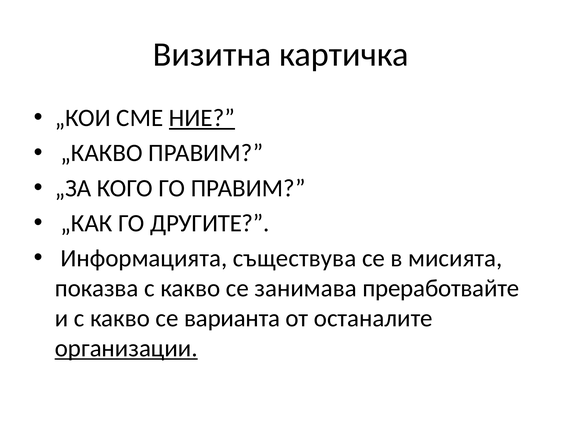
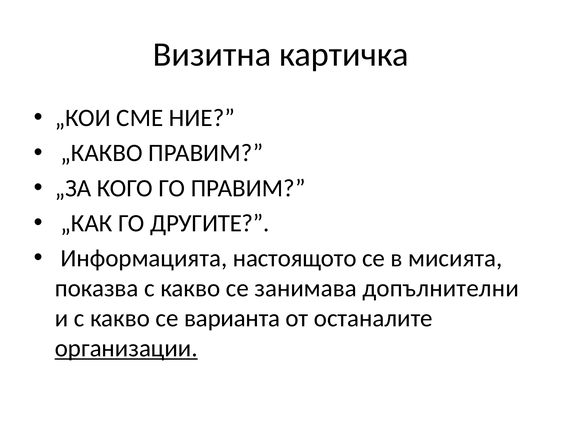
НИЕ underline: present -> none
съществува: съществува -> настоящото
преработвайте: преработвайте -> допълнителни
